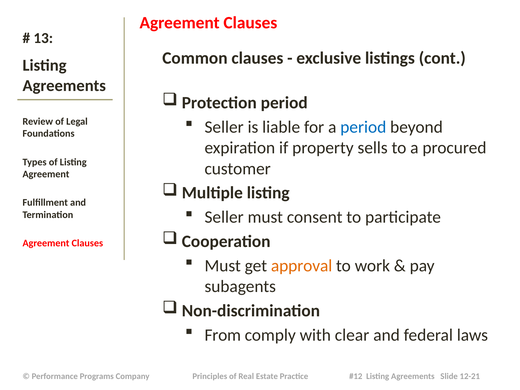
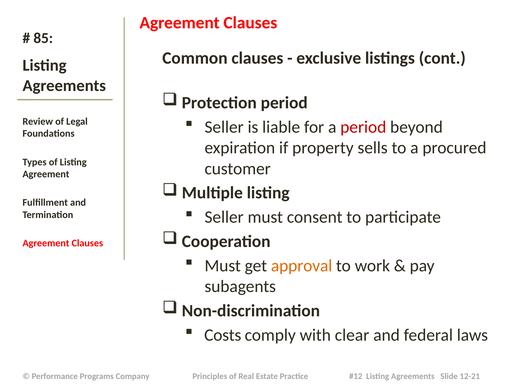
13: 13 -> 85
period at (363, 127) colour: blue -> red
From: From -> Costs
